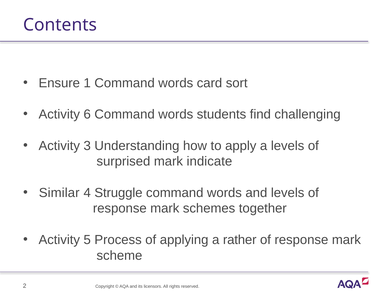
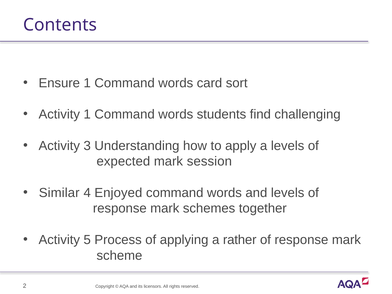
Activity 6: 6 -> 1
surprised: surprised -> expected
indicate: indicate -> session
Struggle: Struggle -> Enjoyed
